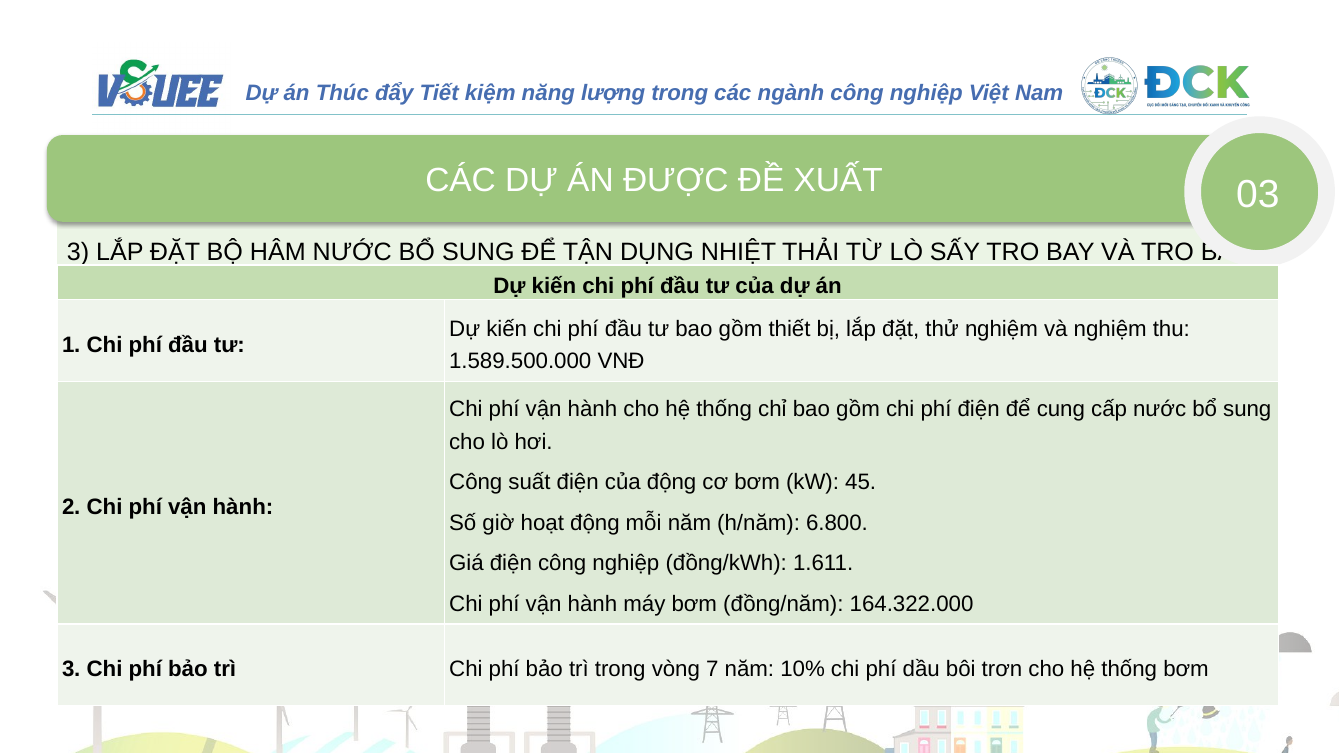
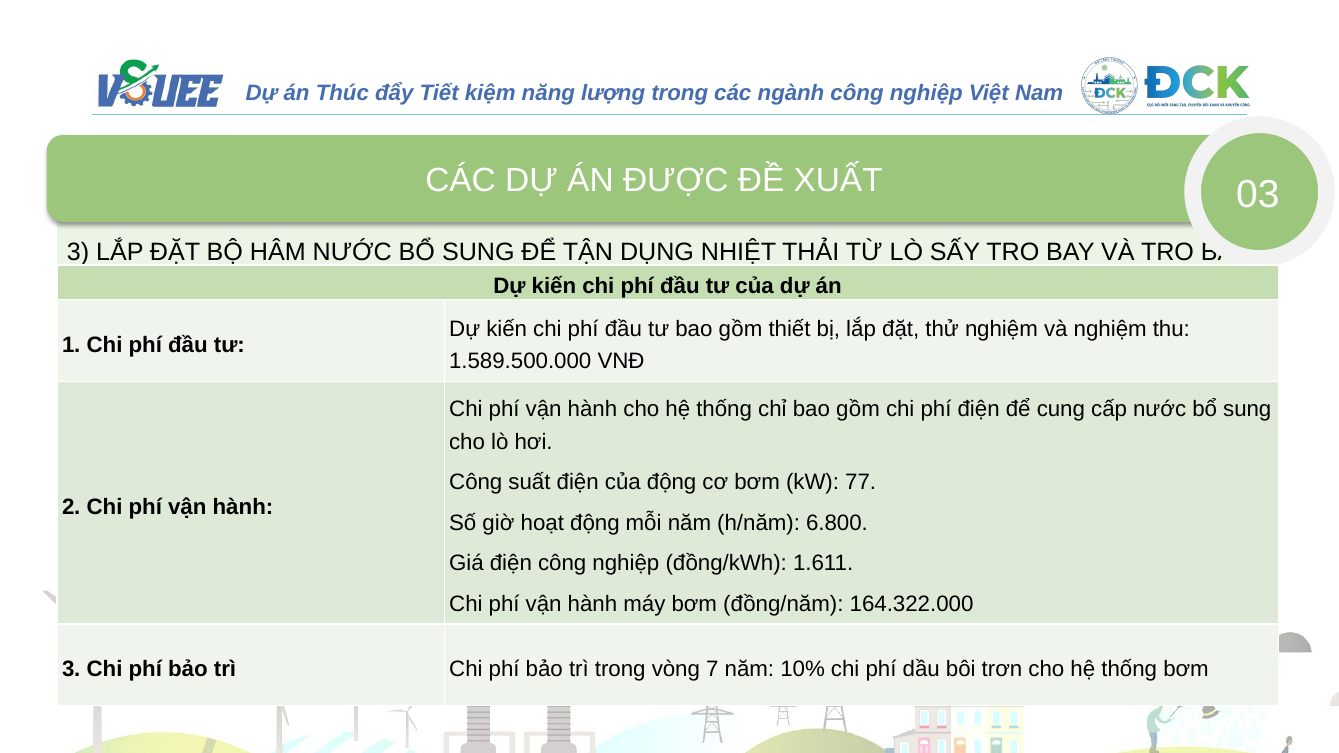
45: 45 -> 77
